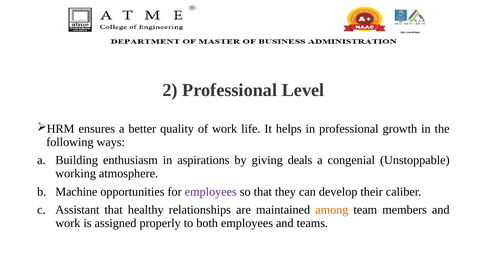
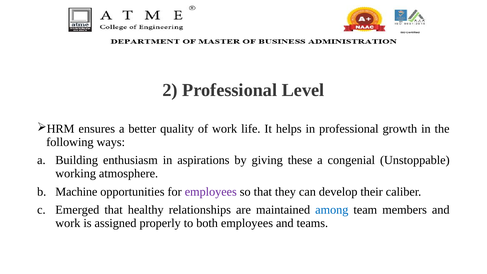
deals: deals -> these
Assistant: Assistant -> Emerged
among colour: orange -> blue
